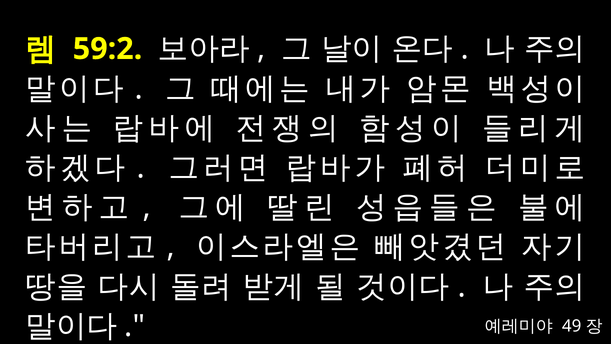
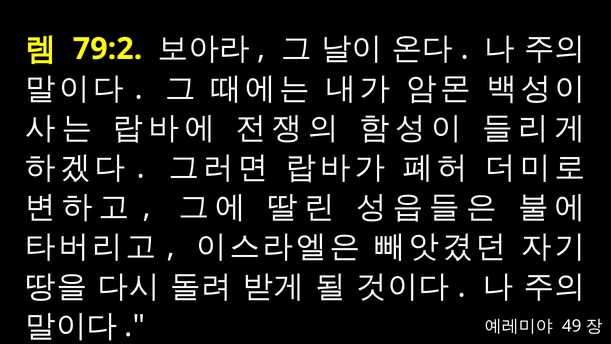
59:2: 59:2 -> 79:2
